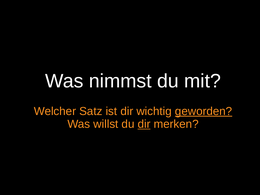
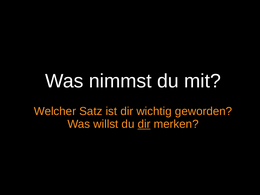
geworden underline: present -> none
